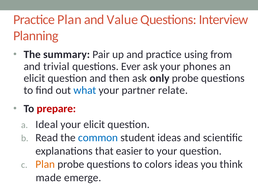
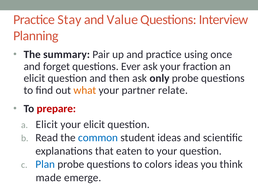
Practice Plan: Plan -> Stay
from: from -> once
trivial: trivial -> forget
phones: phones -> fraction
what colour: blue -> orange
Ideal at (47, 125): Ideal -> Elicit
easier: easier -> eaten
Plan at (45, 165) colour: orange -> blue
